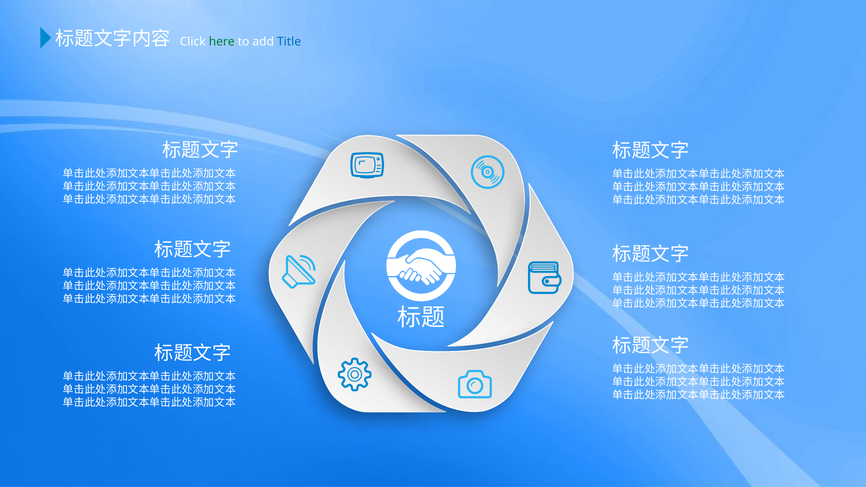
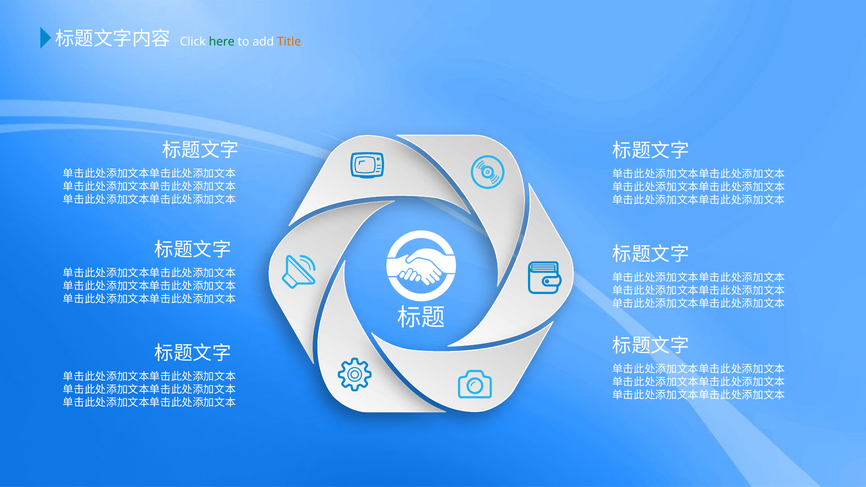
Title colour: blue -> orange
